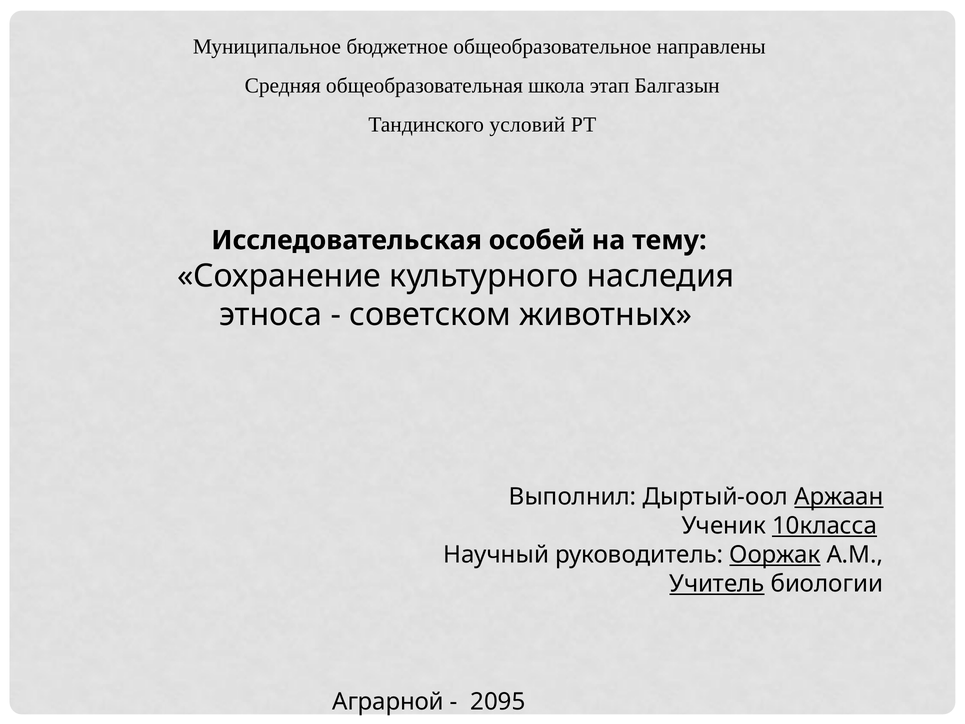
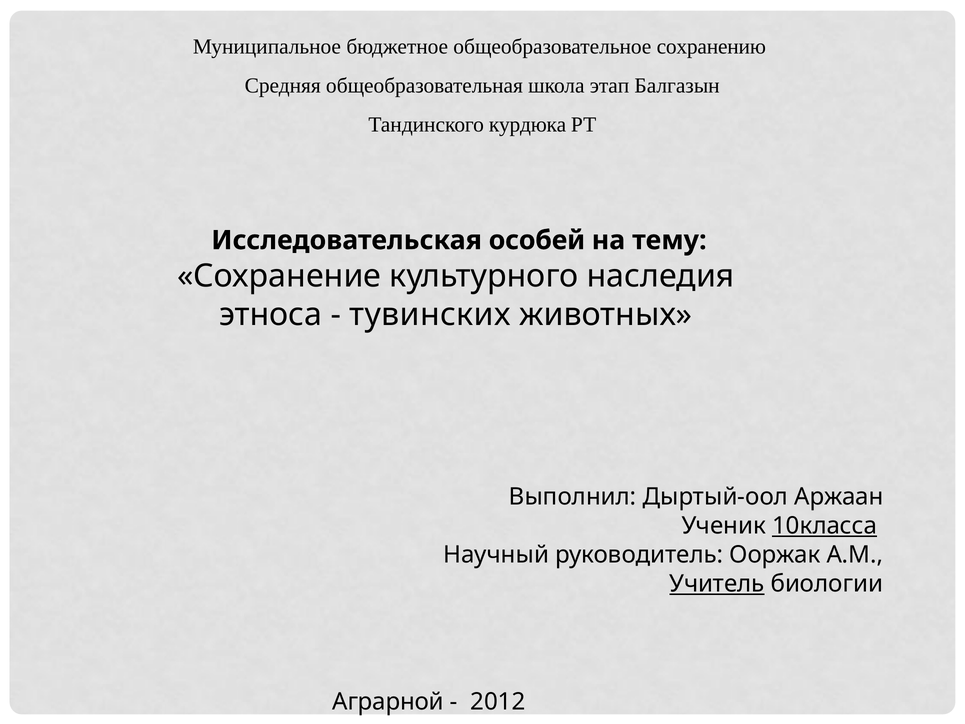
направлены: направлены -> сохранению
условий: условий -> курдюка
советском: советском -> тувинских
Аржаан underline: present -> none
Ооржак underline: present -> none
2095: 2095 -> 2012
